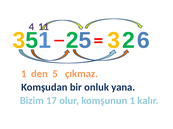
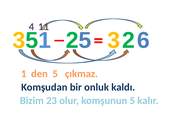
yana: yana -> kaldı
17: 17 -> 23
komşunun 1: 1 -> 5
